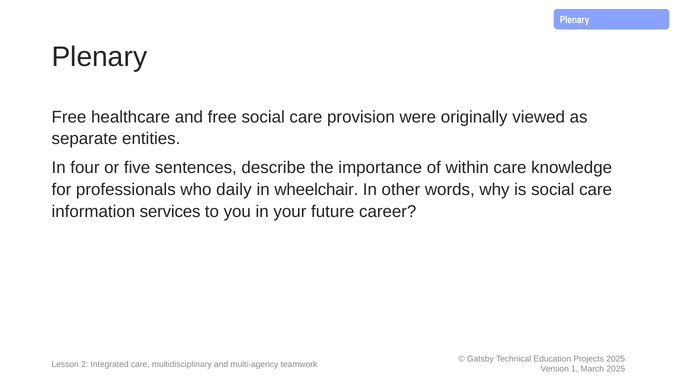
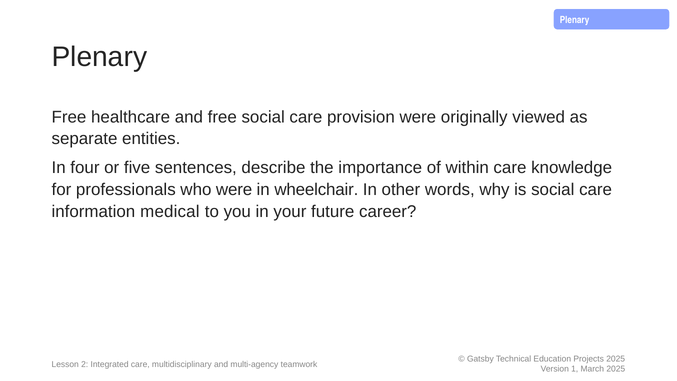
who daily: daily -> were
services: services -> medical
